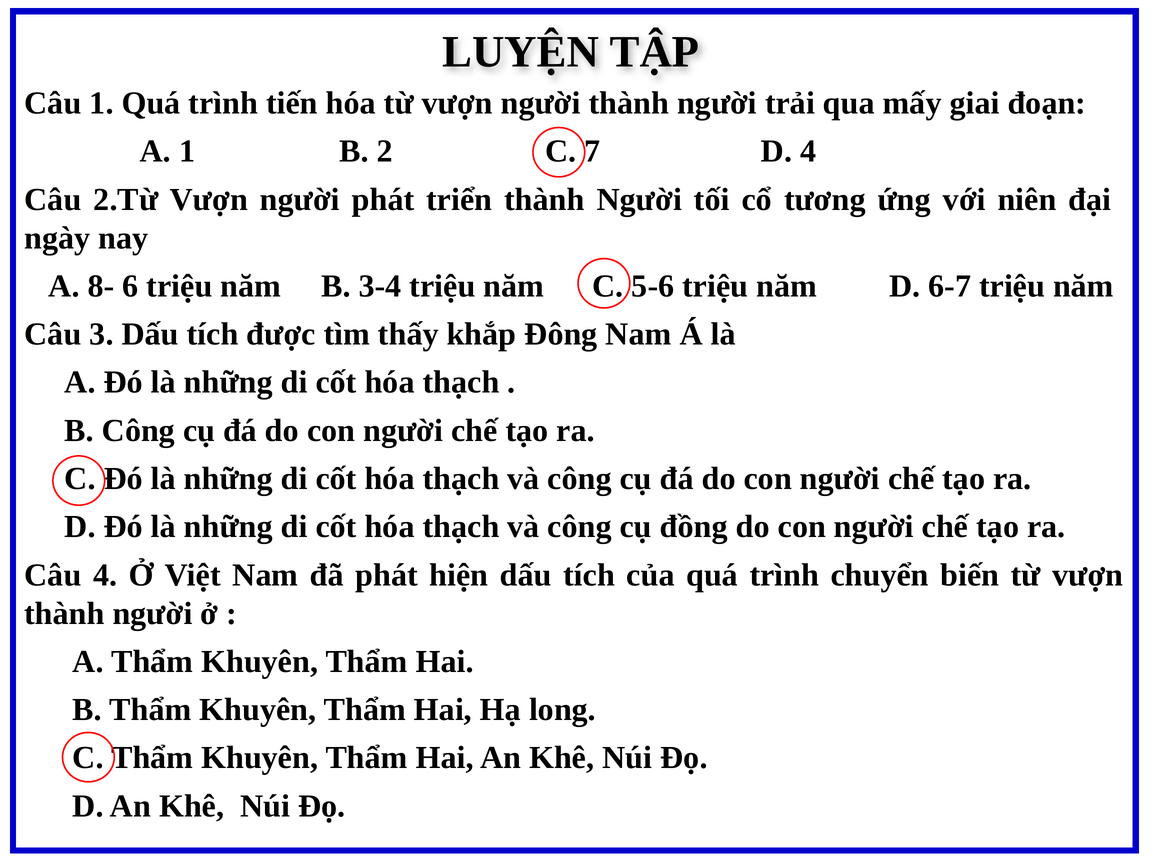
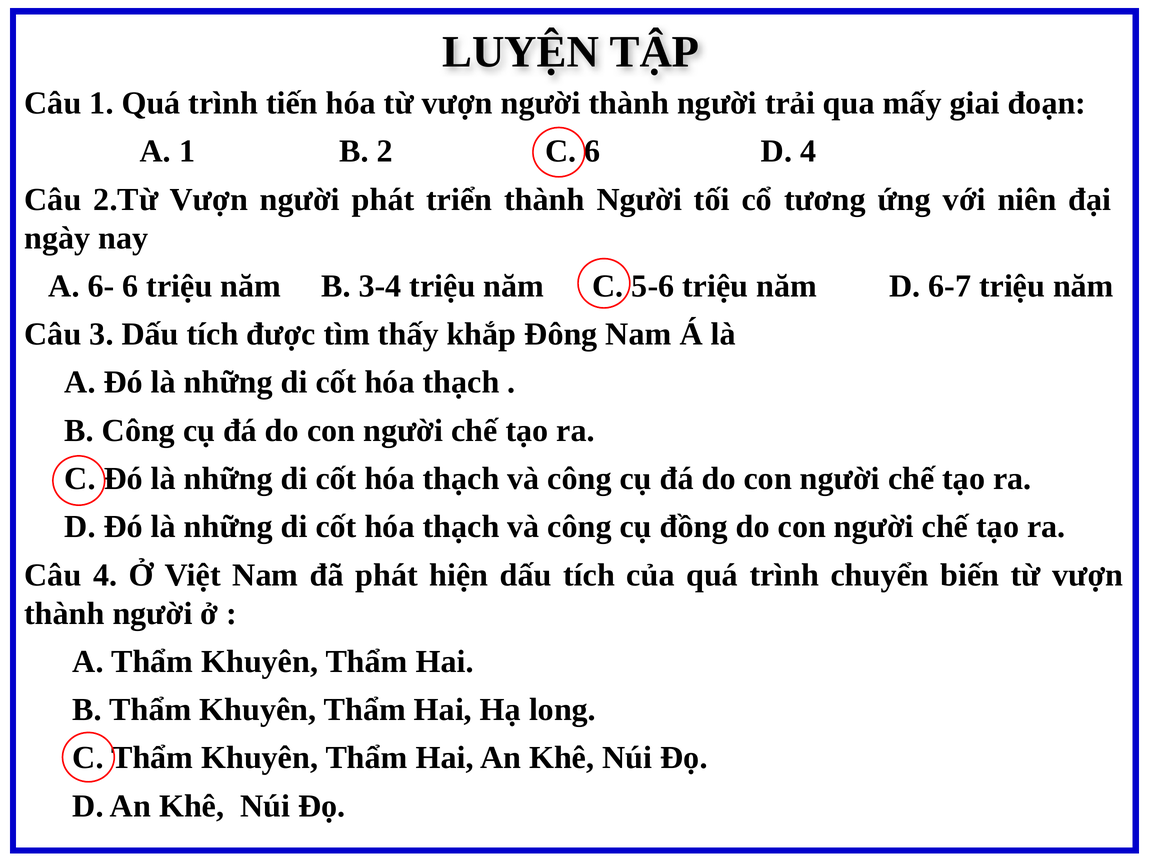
C 7: 7 -> 6
8-: 8- -> 6-
